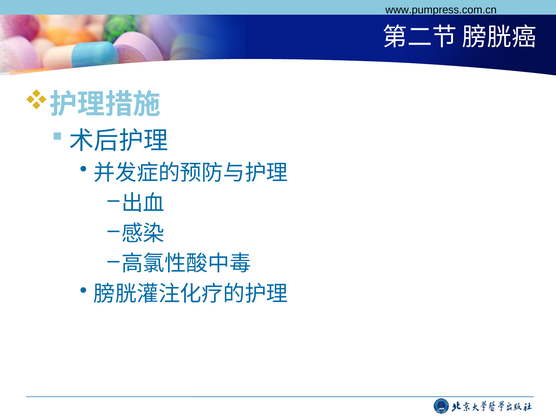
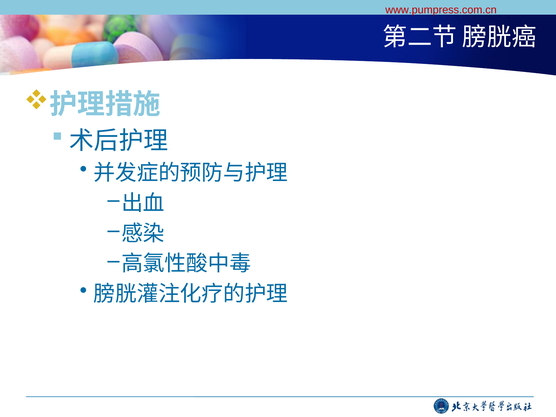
www.pumpress.com.cn colour: black -> red
